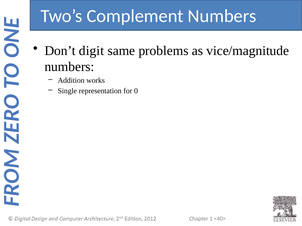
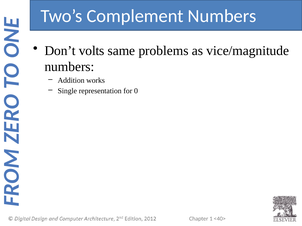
digit: digit -> volts
